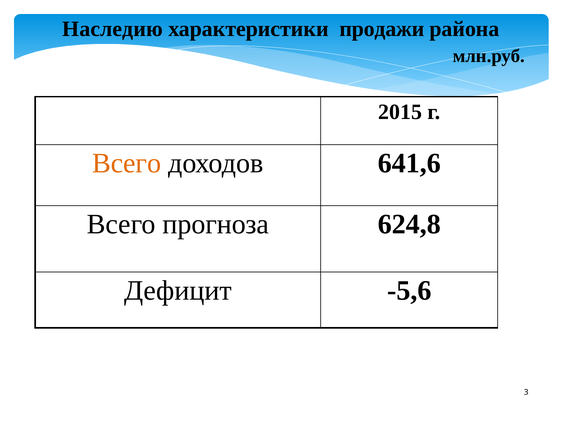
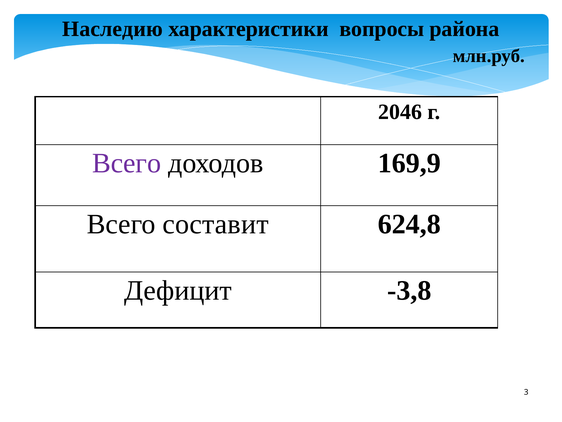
продажи: продажи -> вопросы
2015: 2015 -> 2046
Всего at (127, 163) colour: orange -> purple
641,6: 641,6 -> 169,9
прогноза: прогноза -> составит
-5,6: -5,6 -> -3,8
